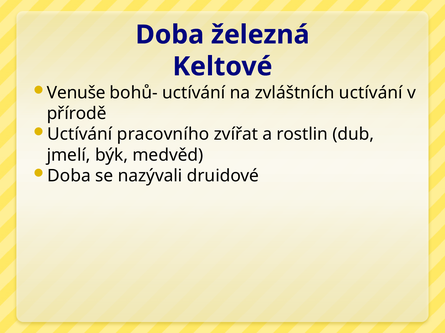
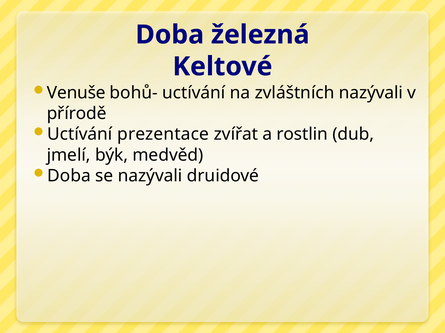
zvláštních uctívání: uctívání -> nazývali
pracovního: pracovního -> prezentace
